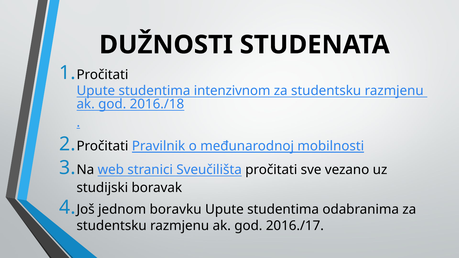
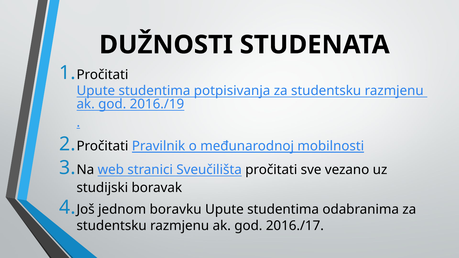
intenzivnom: intenzivnom -> potpisivanja
2016./18: 2016./18 -> 2016./19
